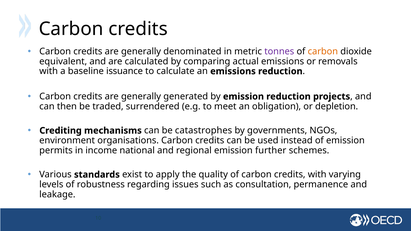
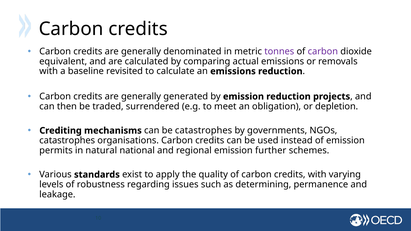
carbon at (323, 51) colour: orange -> purple
issuance: issuance -> revisited
environment at (67, 141): environment -> catastrophes
income: income -> natural
consultation: consultation -> determining
